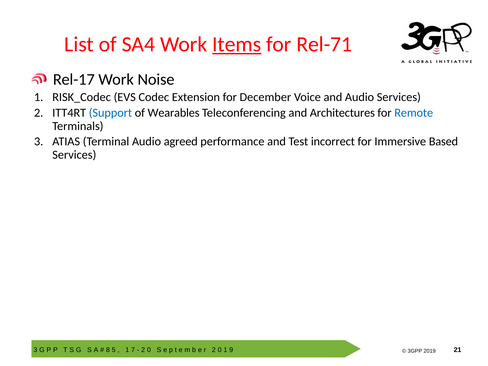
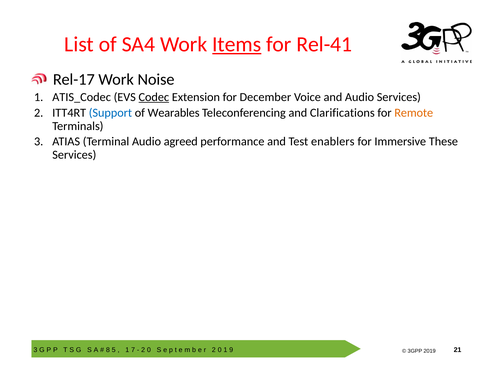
Rel-71: Rel-71 -> Rel-41
RISK_Codec: RISK_Codec -> ATIS_Codec
Codec underline: none -> present
Architectures: Architectures -> Clarifications
Remote colour: blue -> orange
incorrect: incorrect -> enablers
Based: Based -> These
